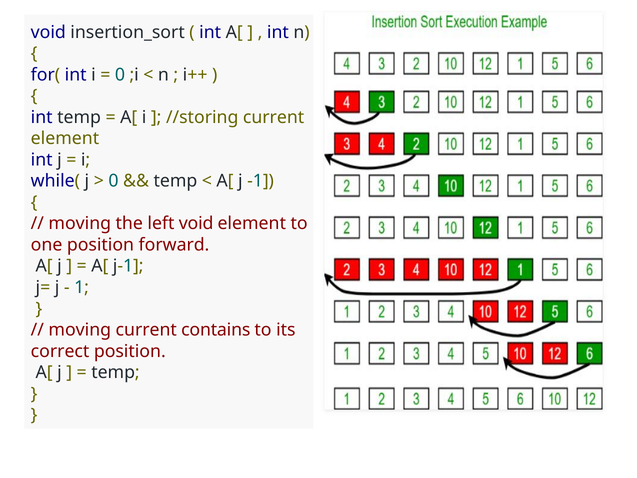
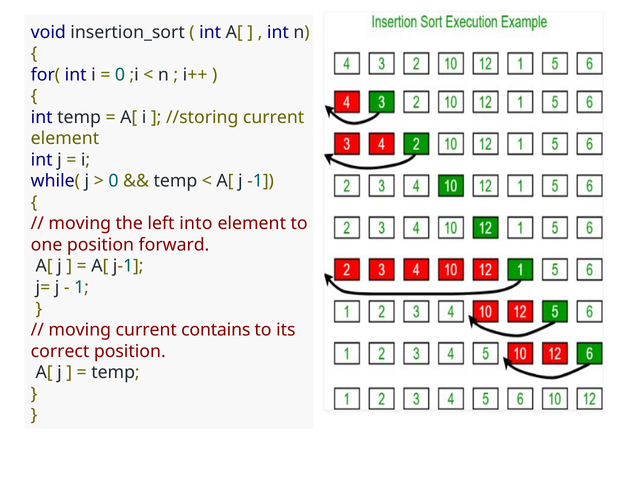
left void: void -> into
